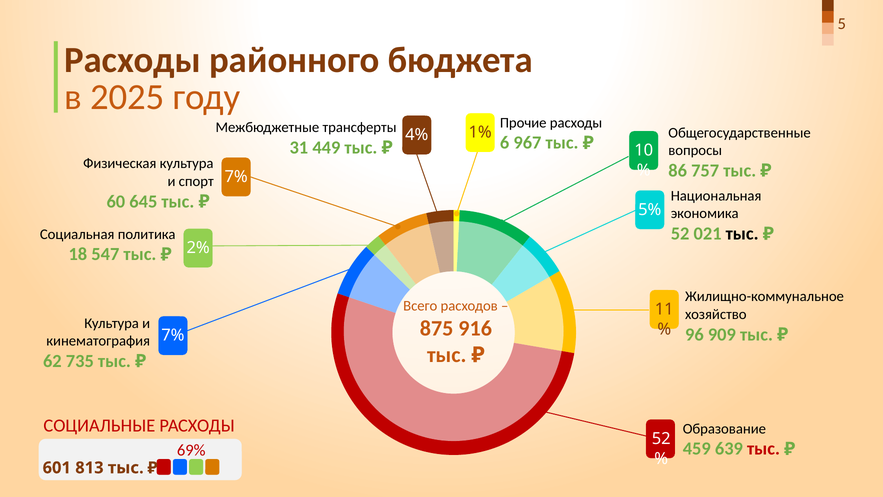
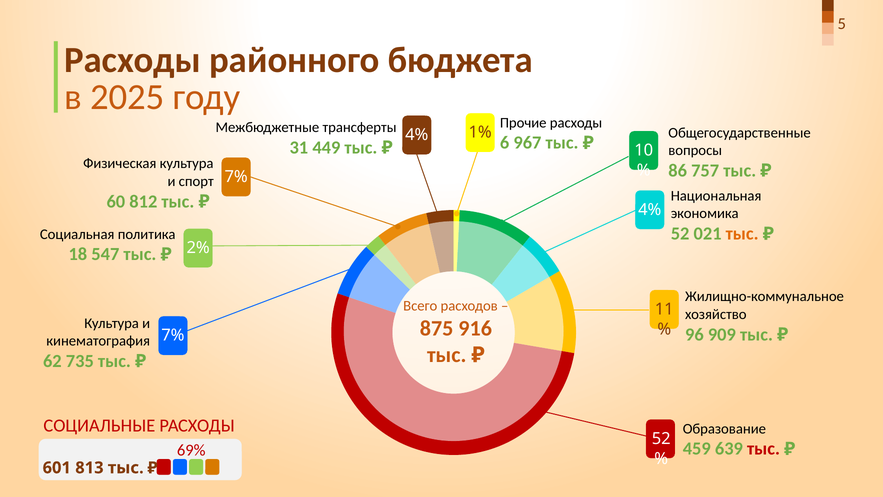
645: 645 -> 812
5% at (650, 210): 5% -> 4%
тыс at (742, 234) colour: black -> orange
